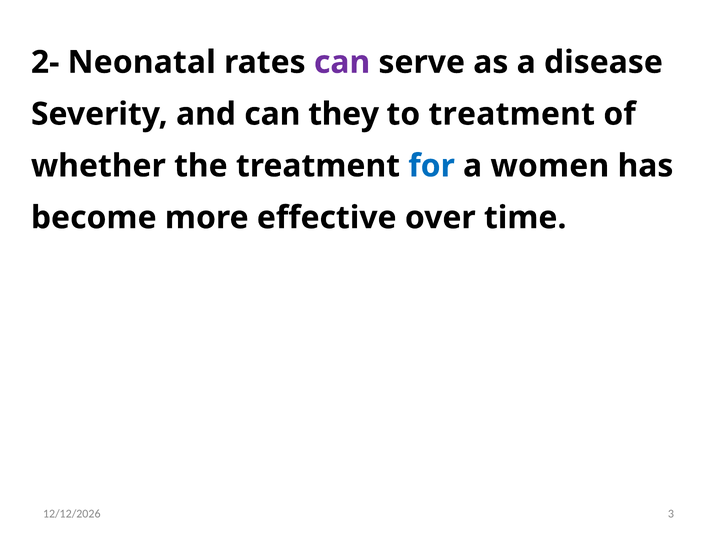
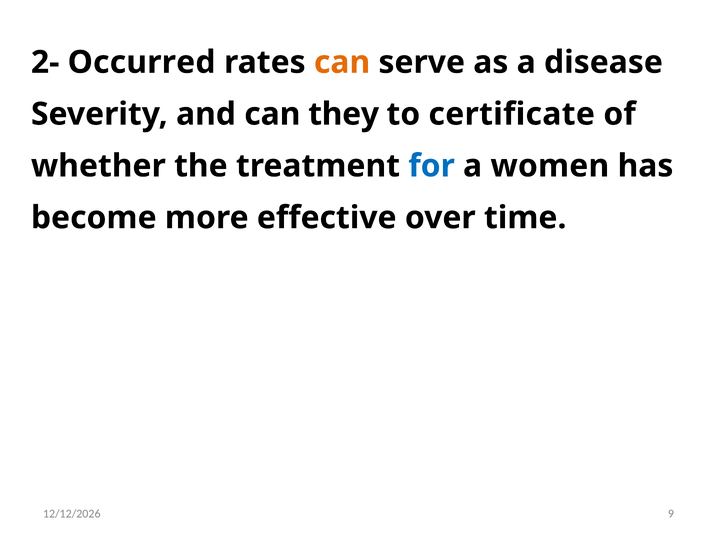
Neonatal: Neonatal -> Occurred
can at (342, 62) colour: purple -> orange
to treatment: treatment -> certificate
3: 3 -> 9
